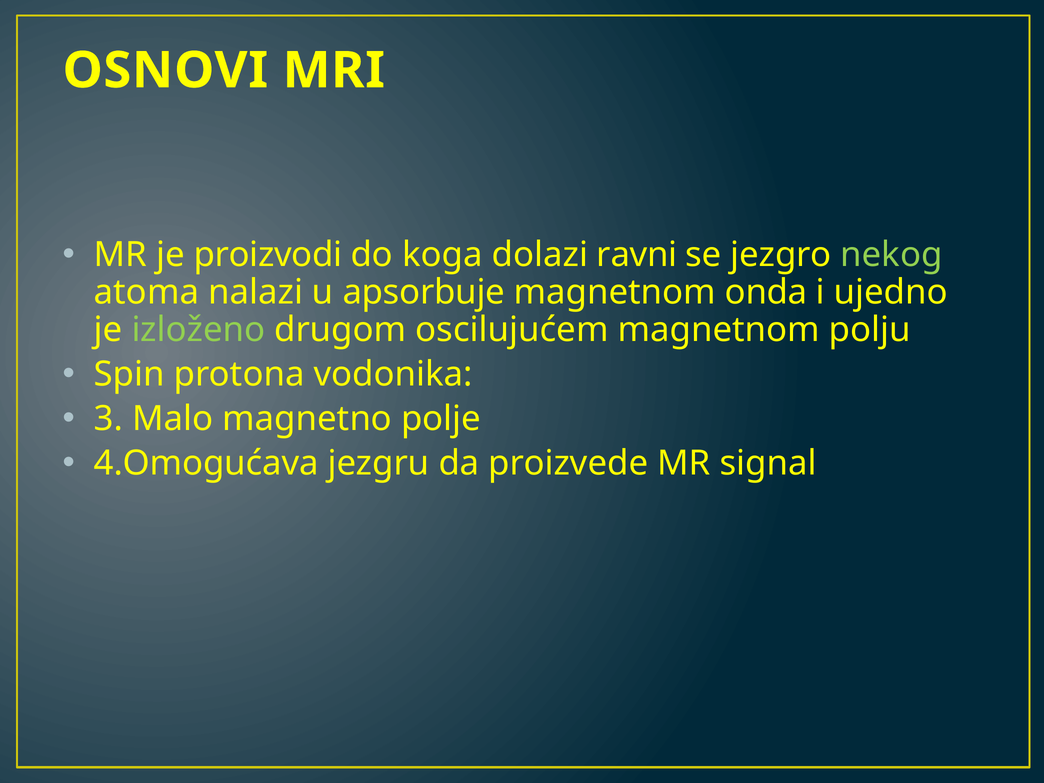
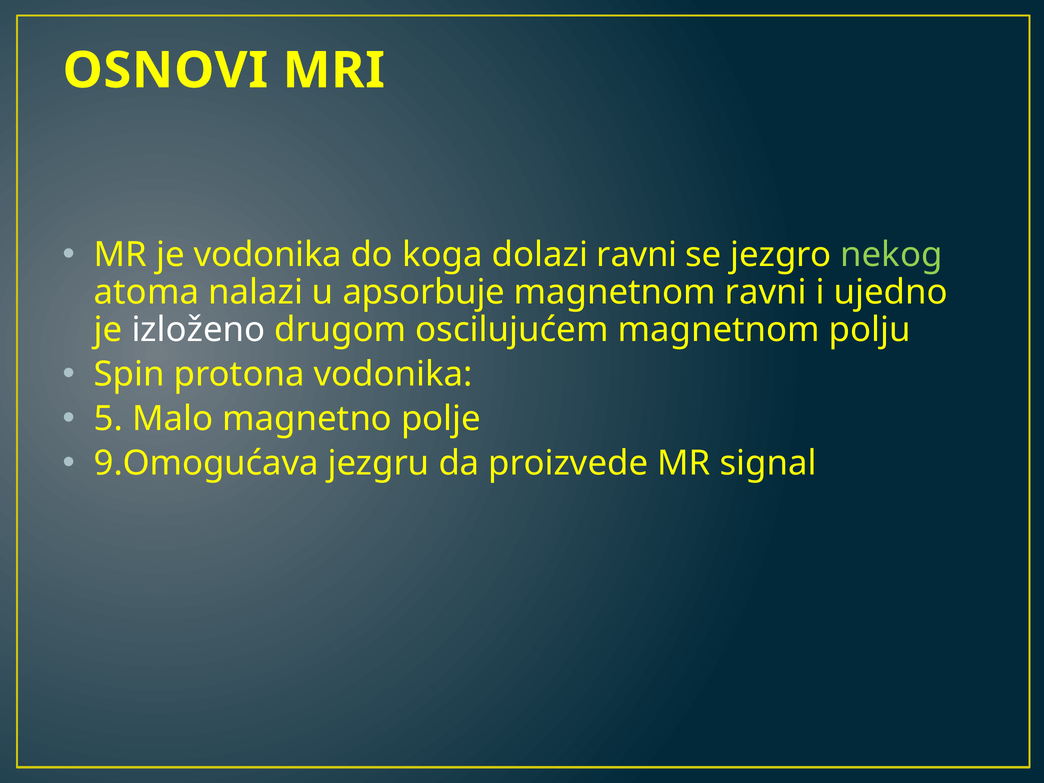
je proizvodi: proizvodi -> vodonika
magnetnom onda: onda -> ravni
izloženo colour: light green -> white
3: 3 -> 5
4.Omogućava: 4.Omogućava -> 9.Omogućava
